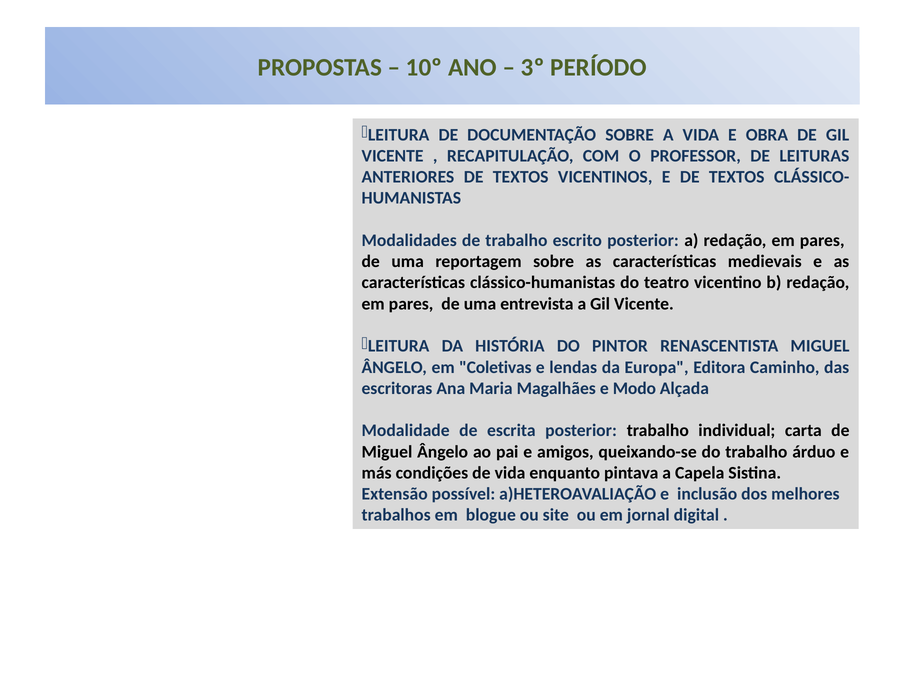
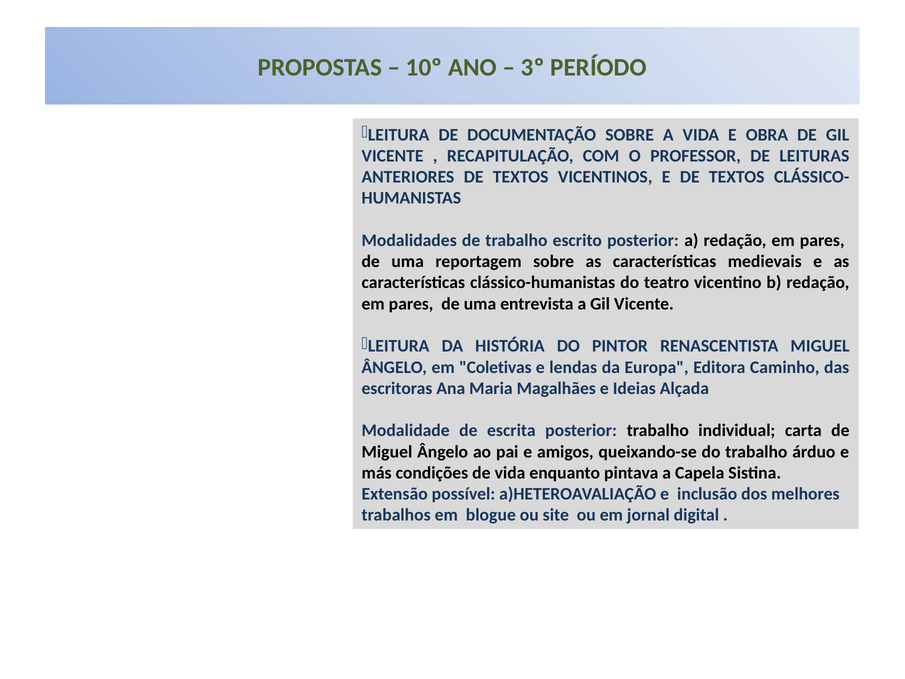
Modo: Modo -> Ideias
